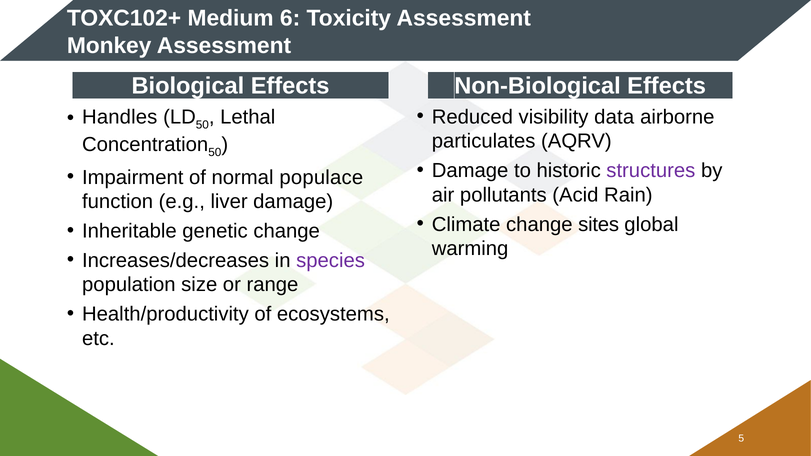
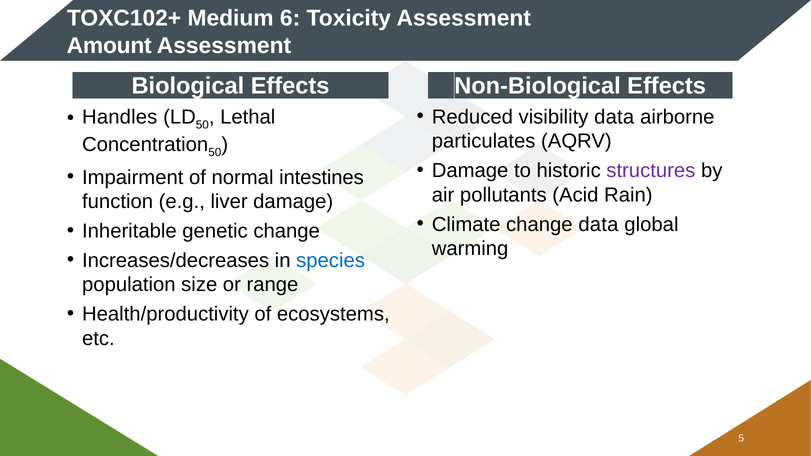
Monkey: Monkey -> Amount
populace: populace -> intestines
change sites: sites -> data
species colour: purple -> blue
